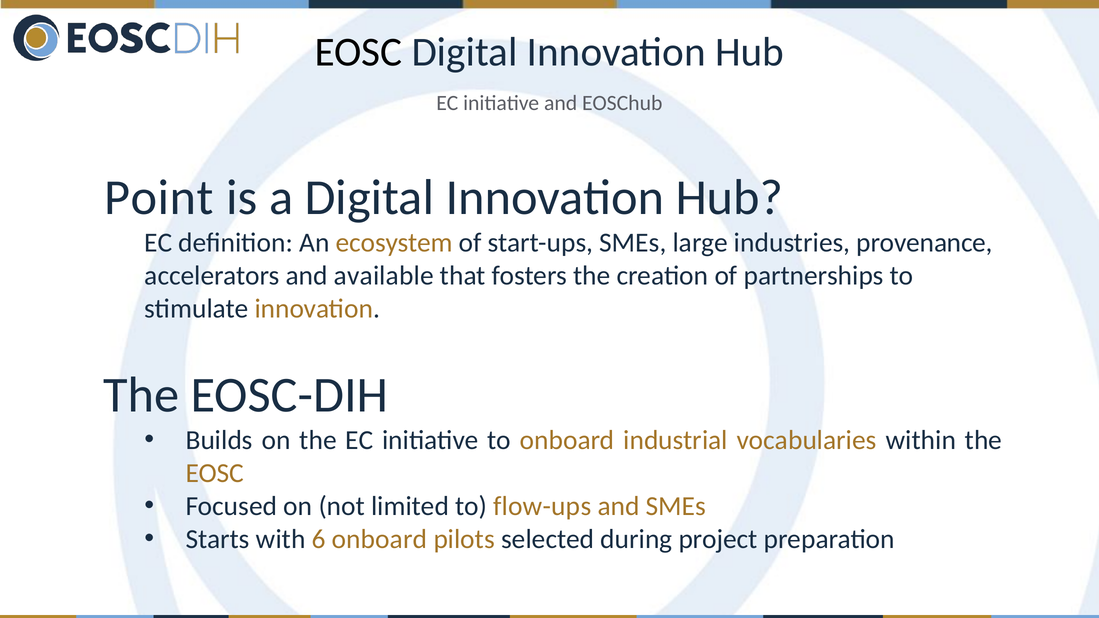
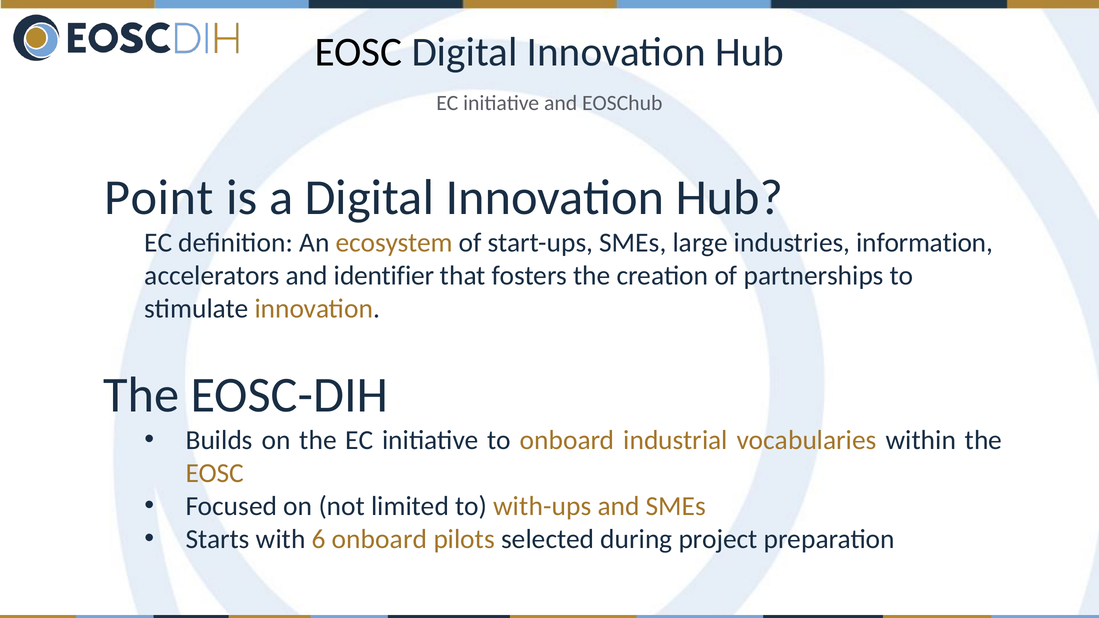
provenance: provenance -> information
available: available -> identifier
flow-ups: flow-ups -> with-ups
